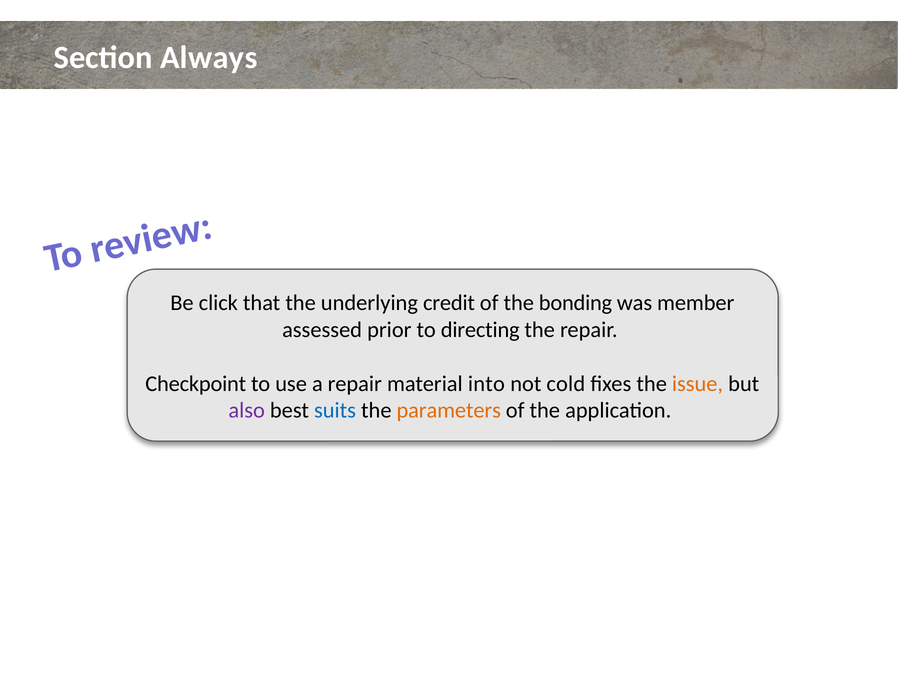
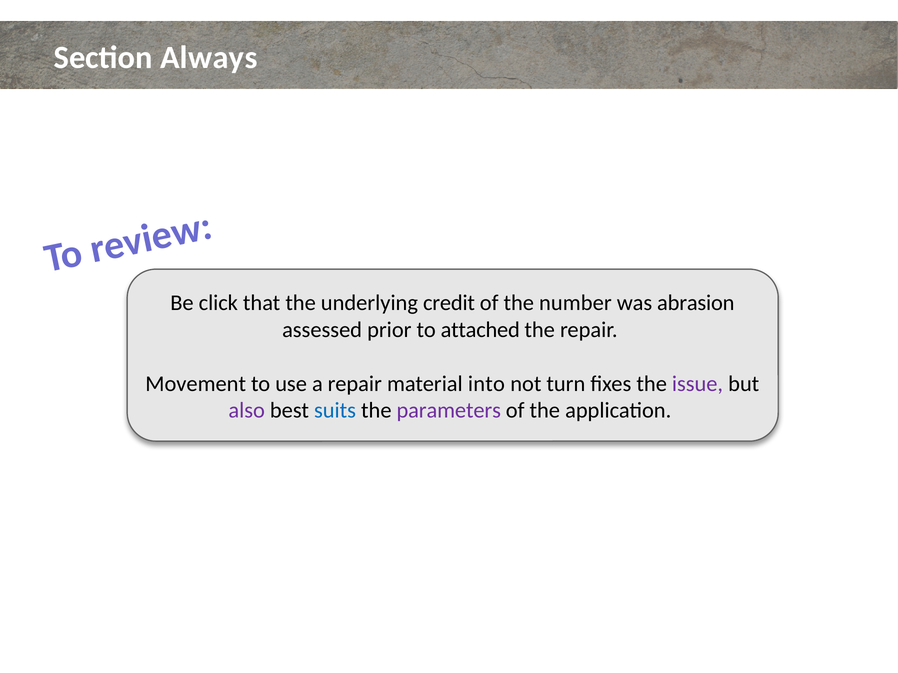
bonding: bonding -> number
member: member -> abrasion
directing: directing -> attached
Checkpoint: Checkpoint -> Movement
cold: cold -> turn
issue colour: orange -> purple
parameters colour: orange -> purple
